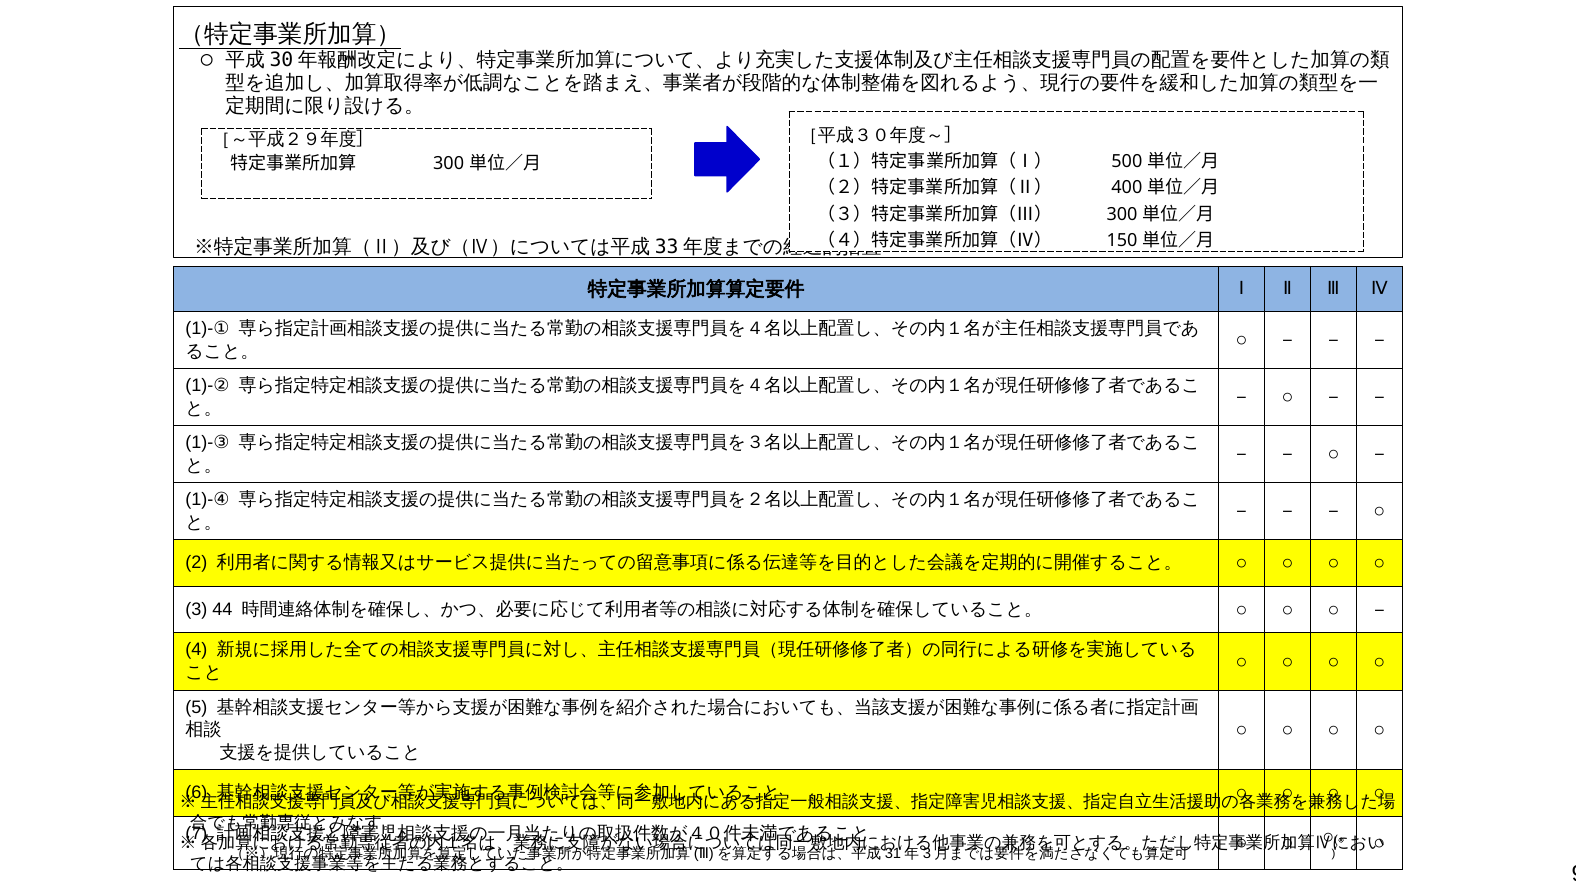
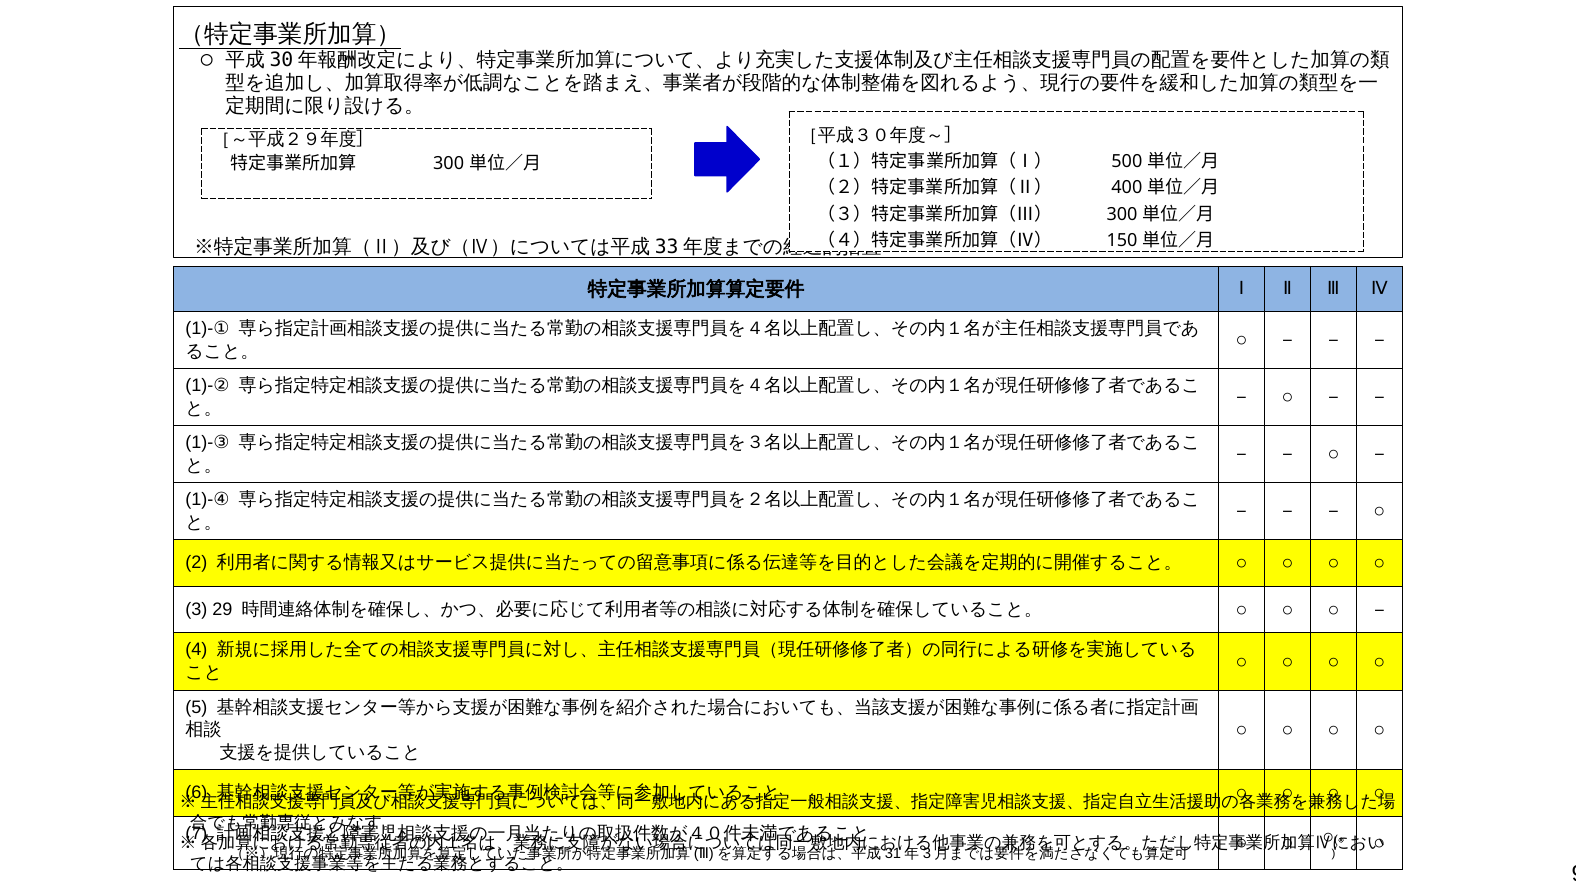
44: 44 -> 29
